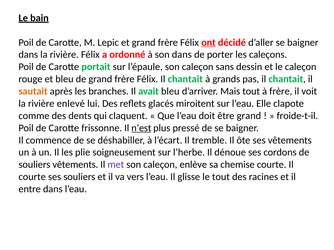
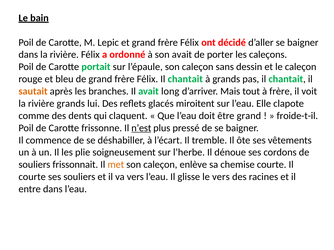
ont underline: present -> none
son dans: dans -> avait
avait bleu: bleu -> long
rivière enlevé: enlevé -> grands
souliers vêtements: vêtements -> frissonnait
met colour: purple -> orange
le tout: tout -> vers
